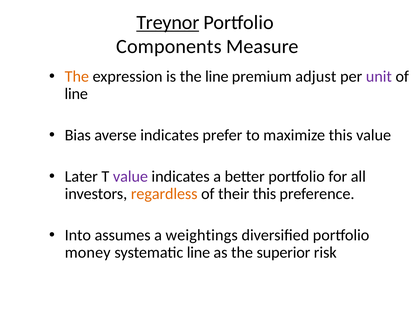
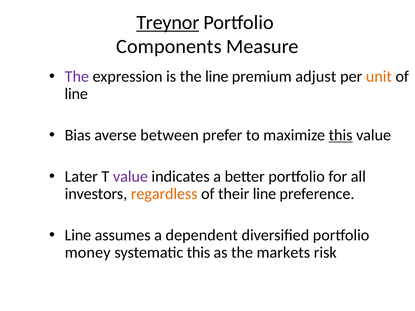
The at (77, 76) colour: orange -> purple
unit colour: purple -> orange
averse indicates: indicates -> between
this at (341, 135) underline: none -> present
their this: this -> line
Into at (78, 235): Into -> Line
weightings: weightings -> dependent
systematic line: line -> this
superior: superior -> markets
